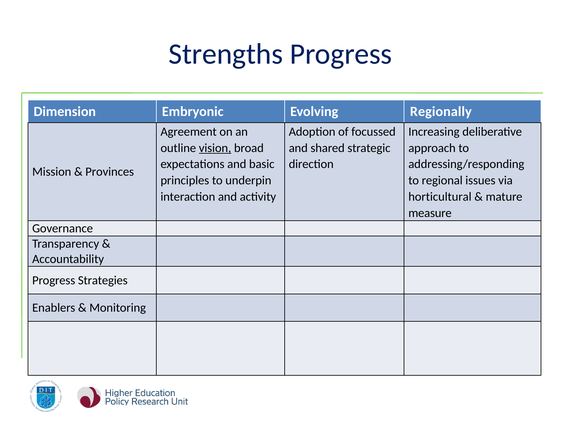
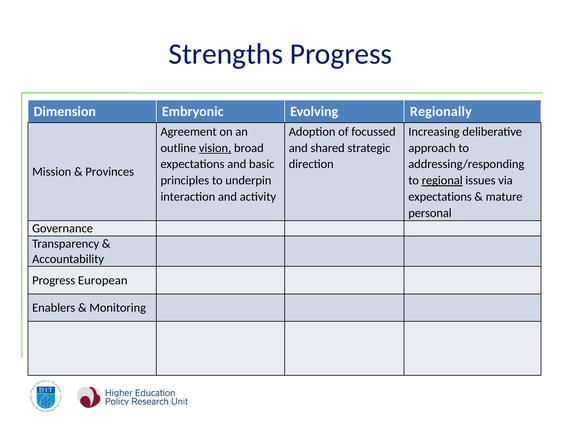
regional underline: none -> present
horticultural at (440, 197): horticultural -> expectations
measure: measure -> personal
Strategies: Strategies -> European
